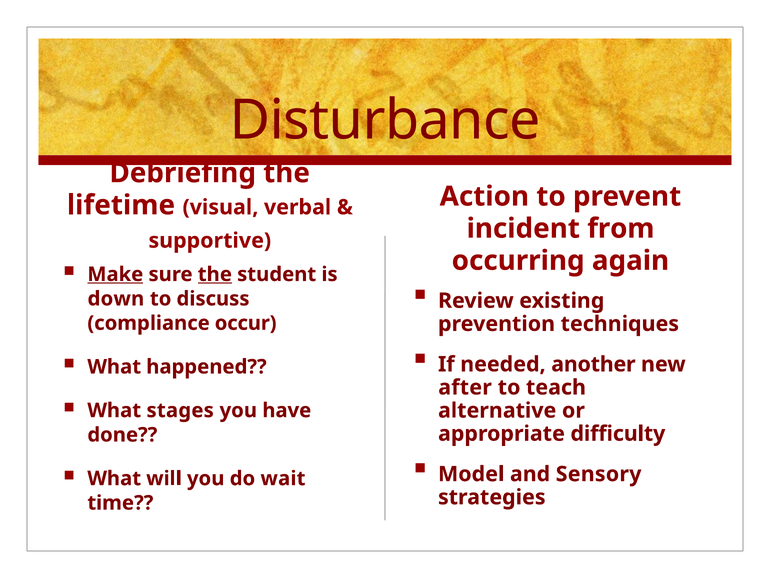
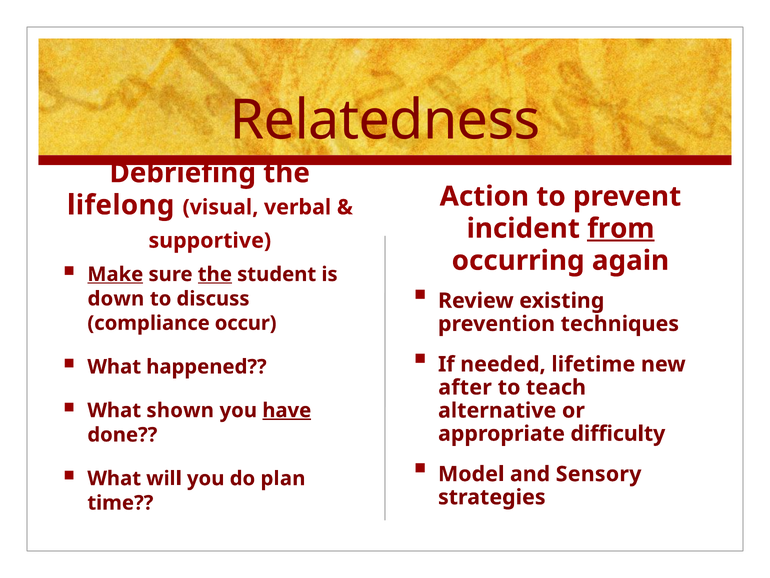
Disturbance: Disturbance -> Relatedness
lifetime: lifetime -> lifelong
from underline: none -> present
another: another -> lifetime
stages: stages -> shown
have underline: none -> present
wait: wait -> plan
